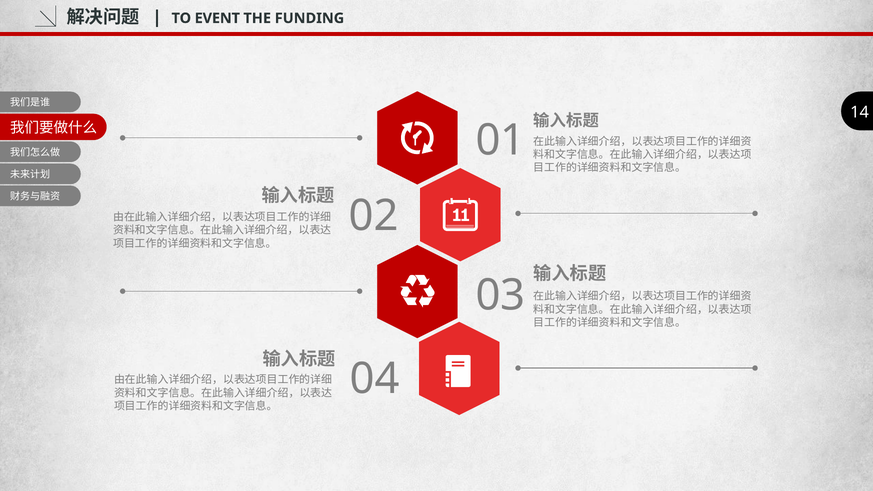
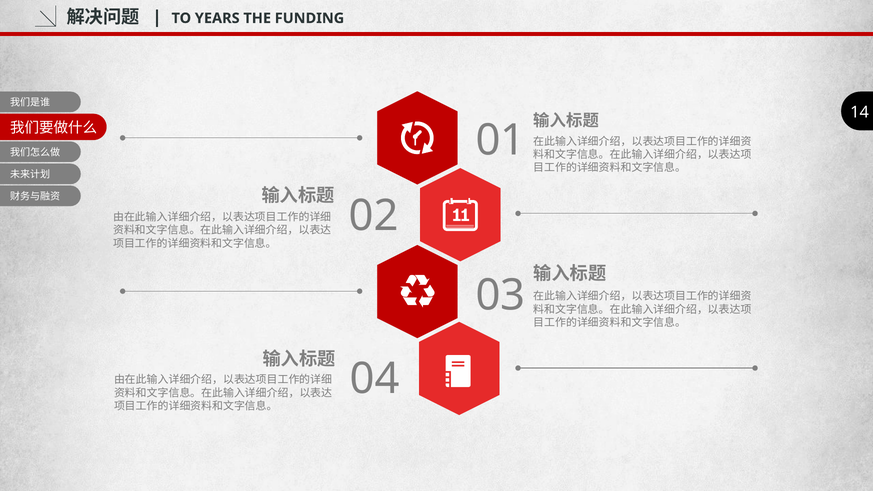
EVENT: EVENT -> YEARS
